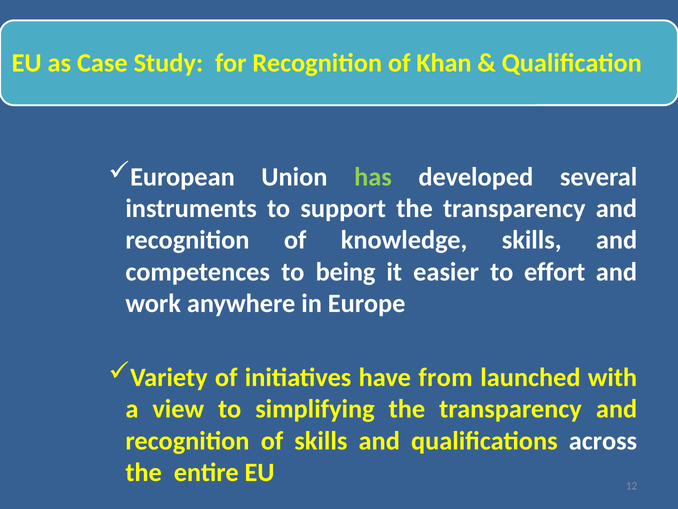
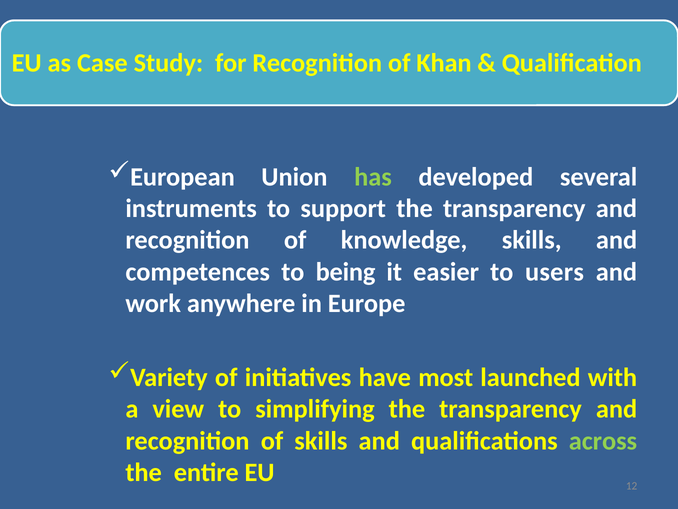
effort: effort -> users
from: from -> most
across colour: white -> light green
